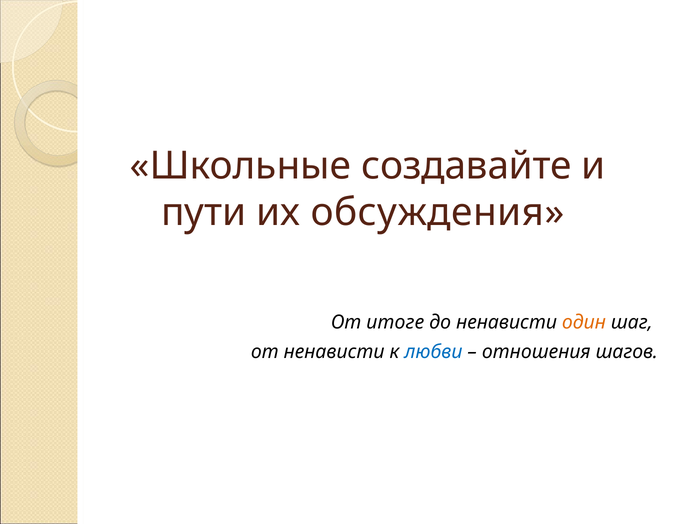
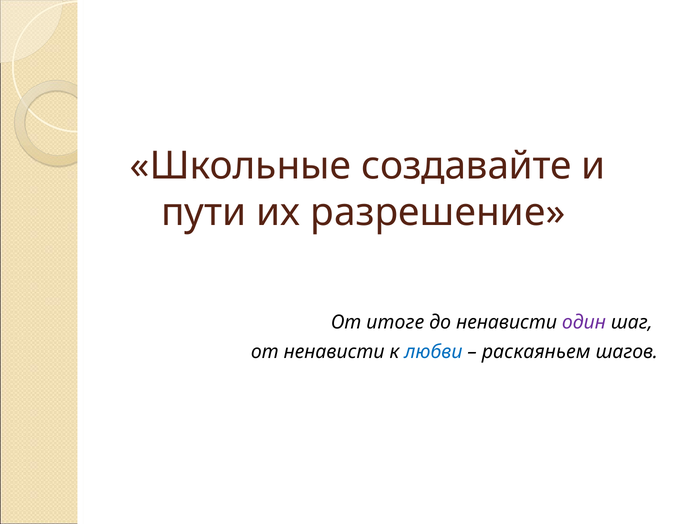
обсуждения: обсуждения -> разрешение
один colour: orange -> purple
отношения: отношения -> раскаяньем
